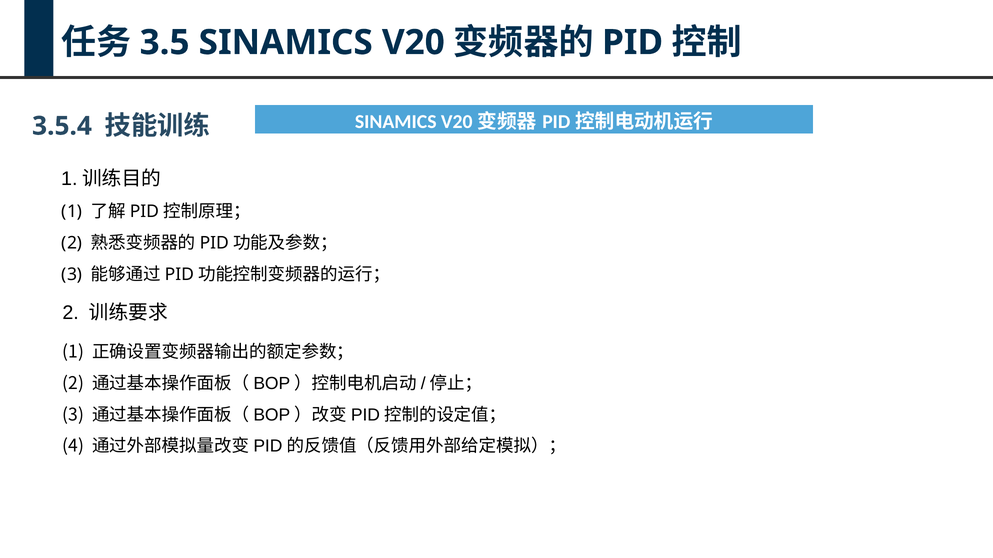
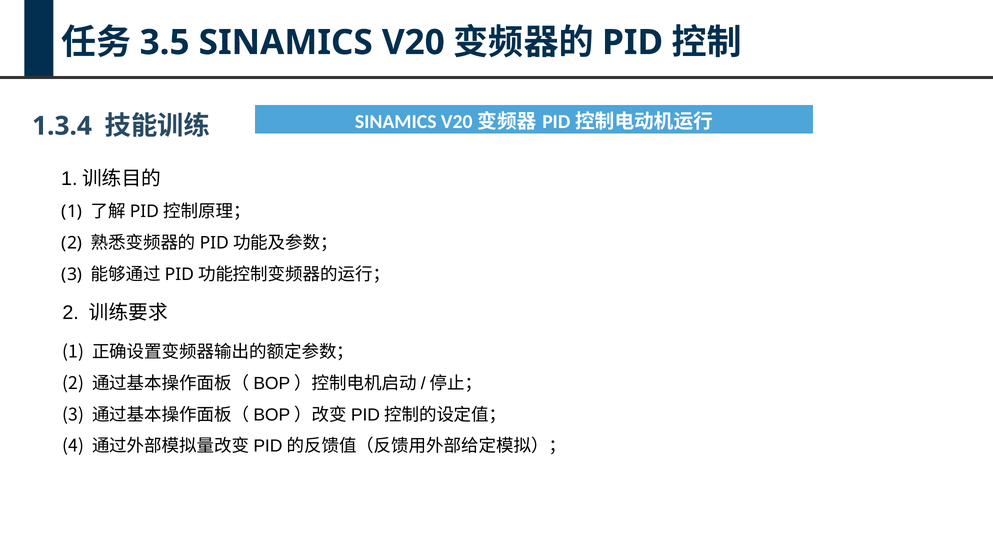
3.5.4: 3.5.4 -> 1.3.4
